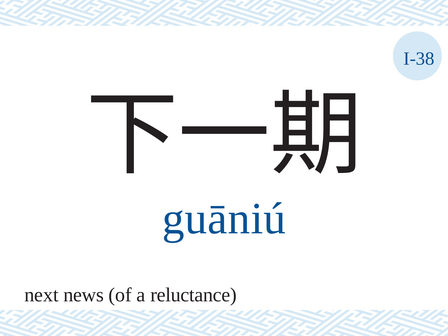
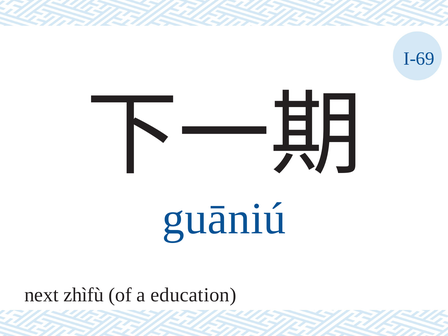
I-38: I-38 -> I-69
news: news -> zhìfù
reluctance: reluctance -> education
